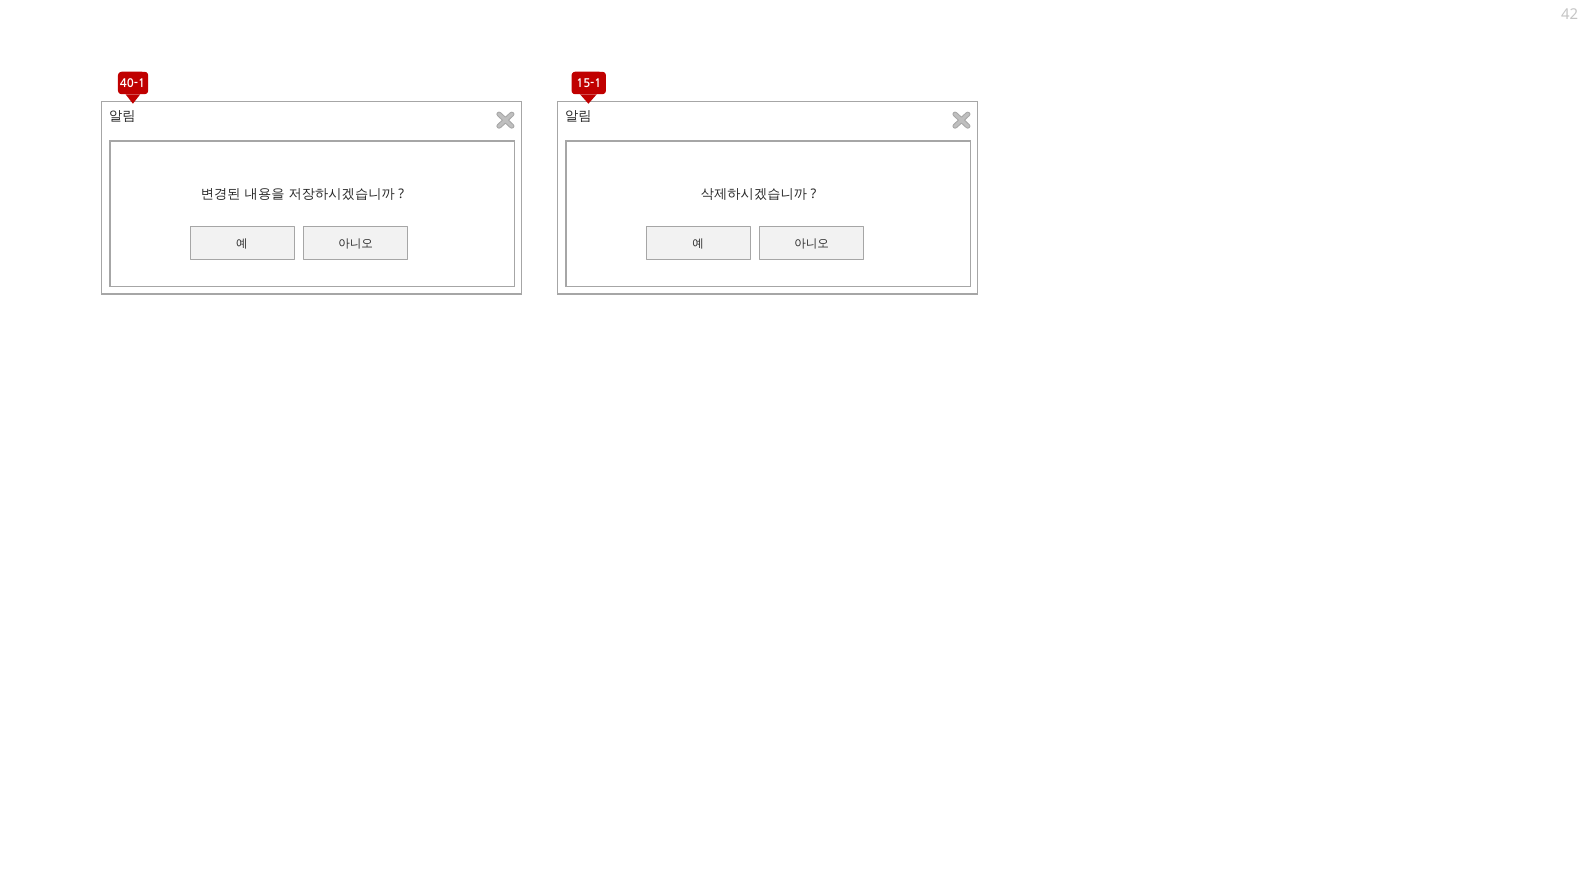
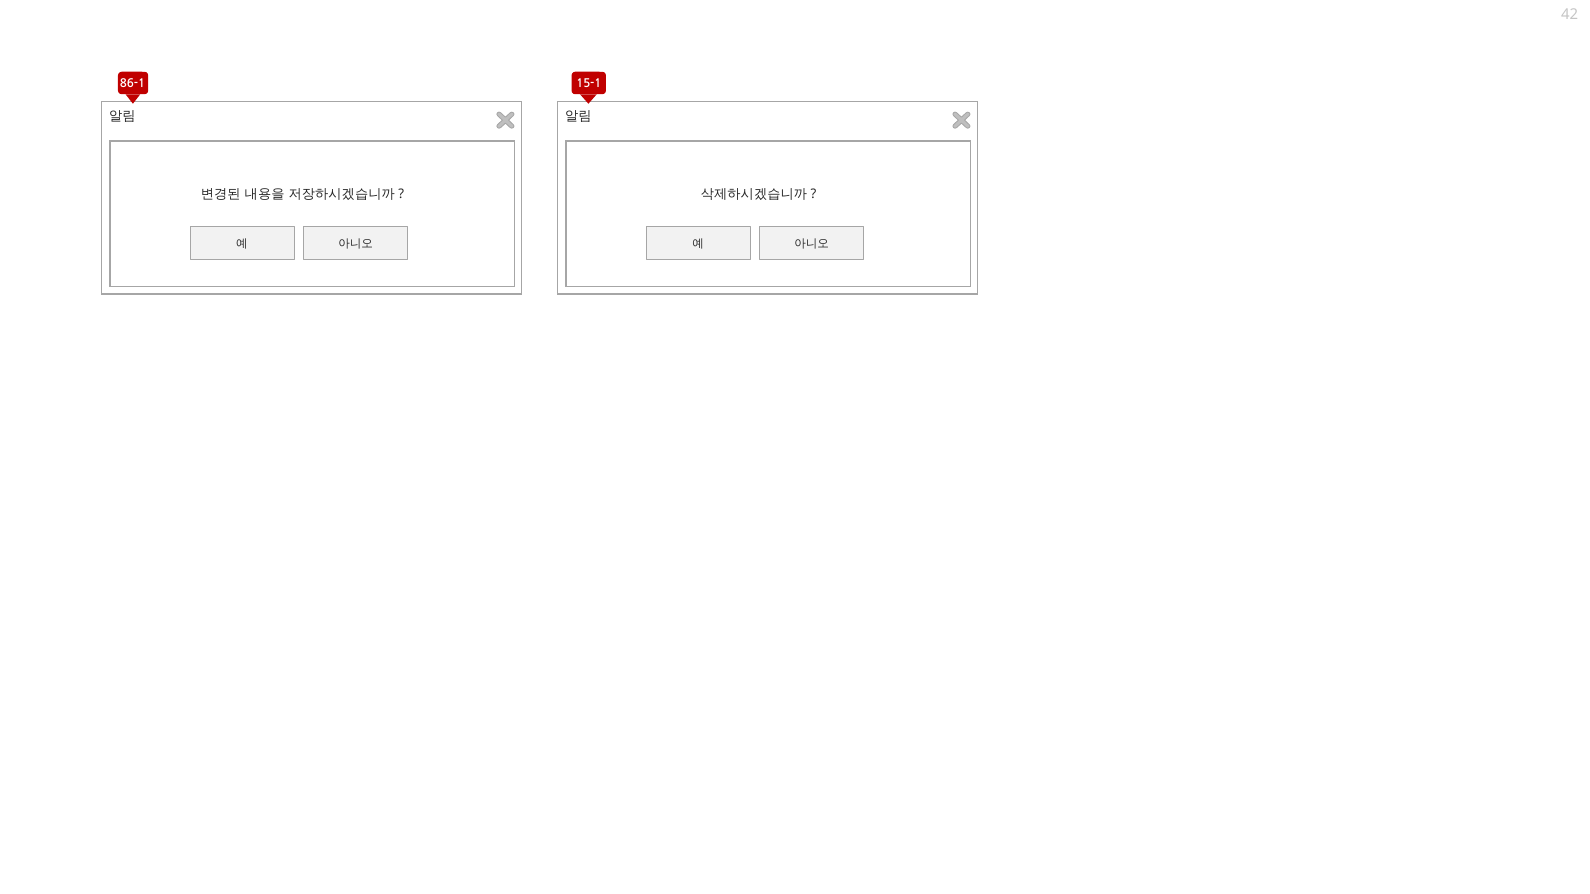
40-1: 40-1 -> 86-1
